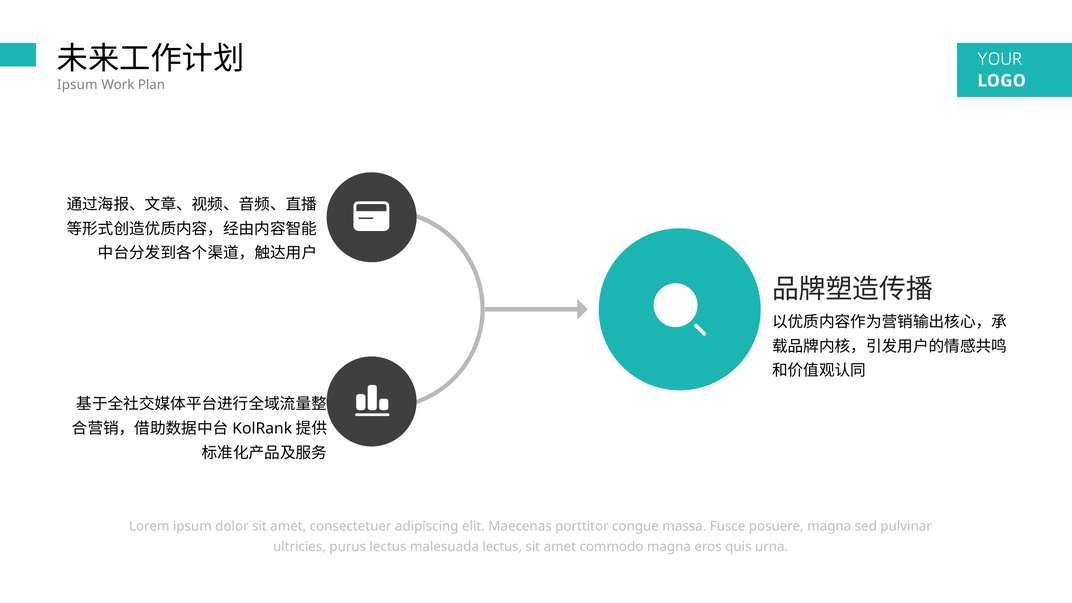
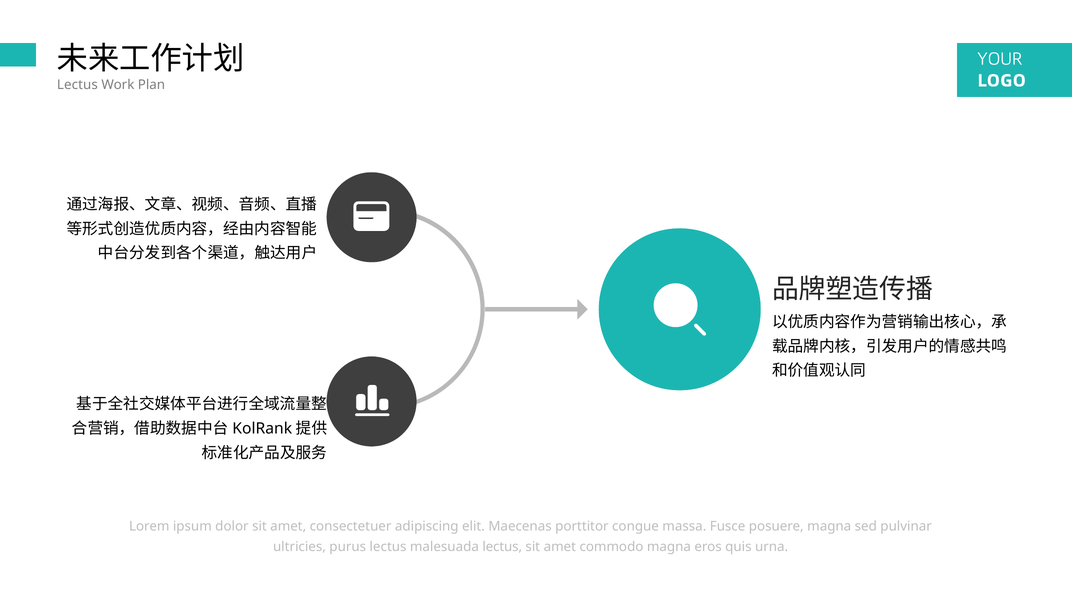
Ipsum at (77, 85): Ipsum -> Lectus
